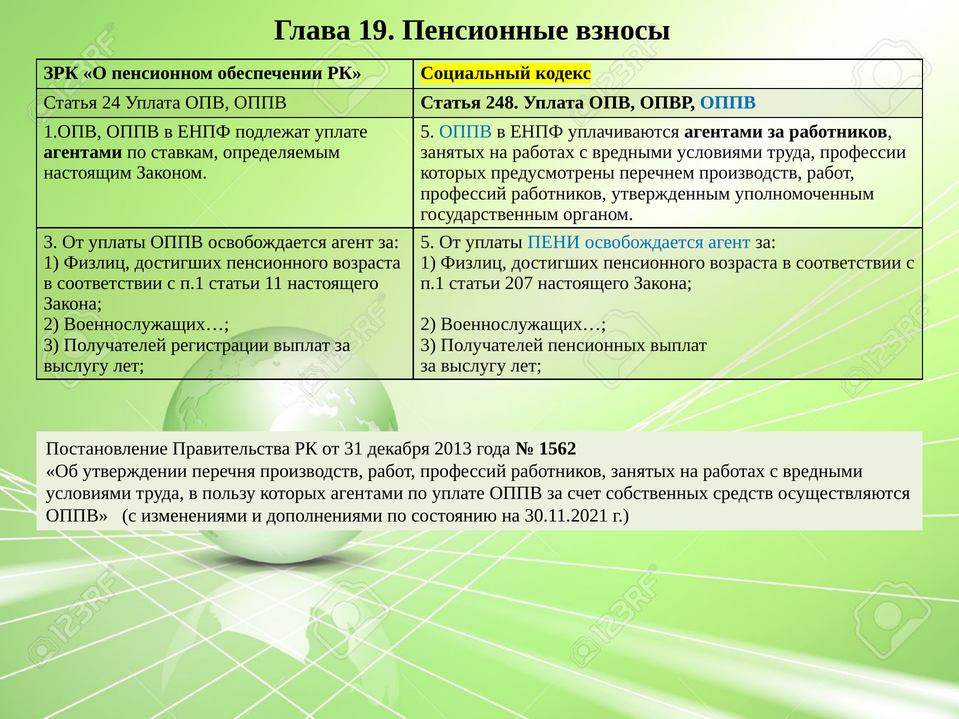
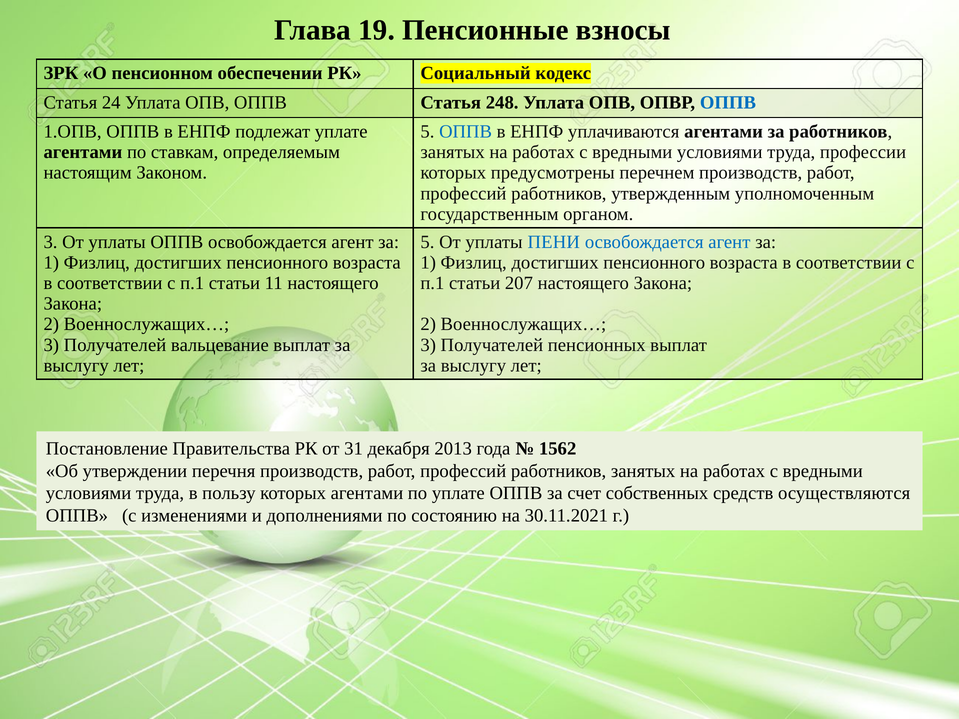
регистрации: регистрации -> вальцевание
